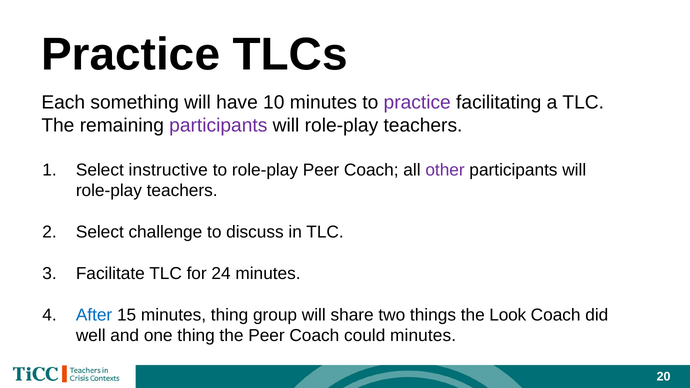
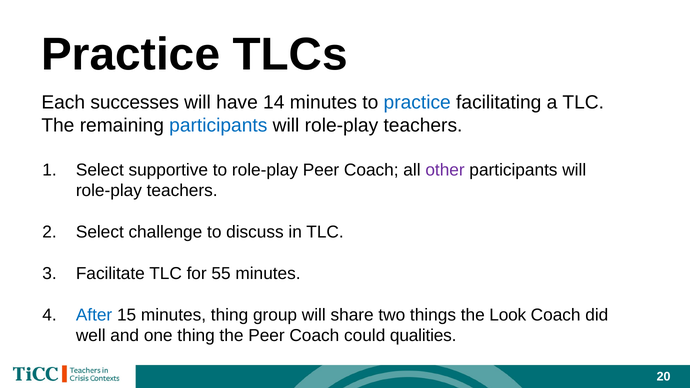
something: something -> successes
10: 10 -> 14
practice at (417, 102) colour: purple -> blue
participants at (218, 125) colour: purple -> blue
instructive: instructive -> supportive
24: 24 -> 55
could minutes: minutes -> qualities
